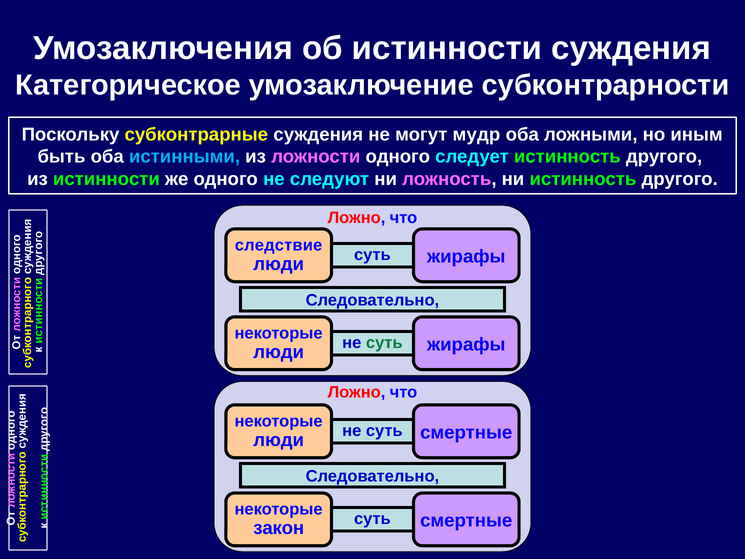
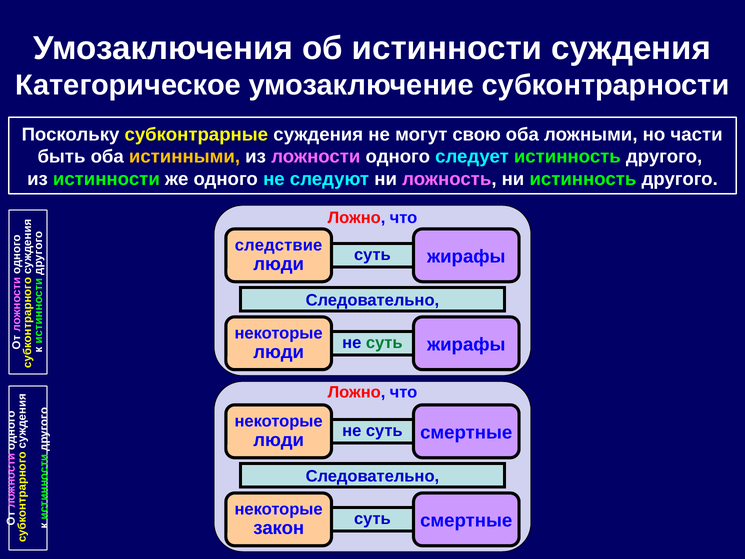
мудр: мудр -> свою
иным: иным -> части
истинными colour: light blue -> yellow
